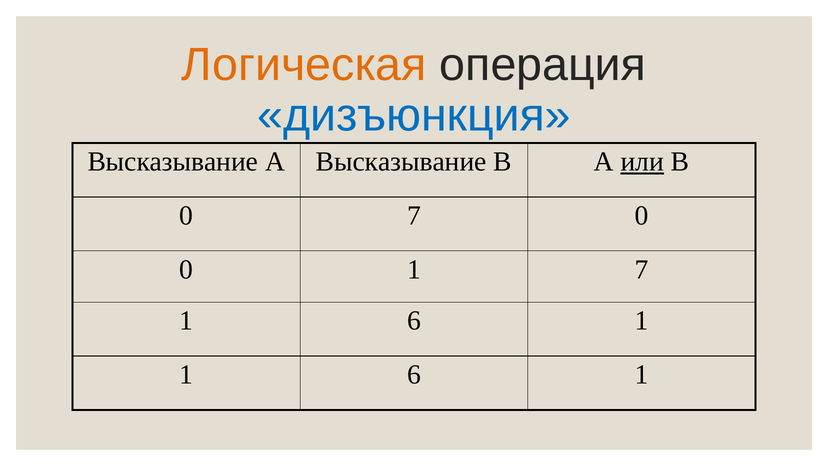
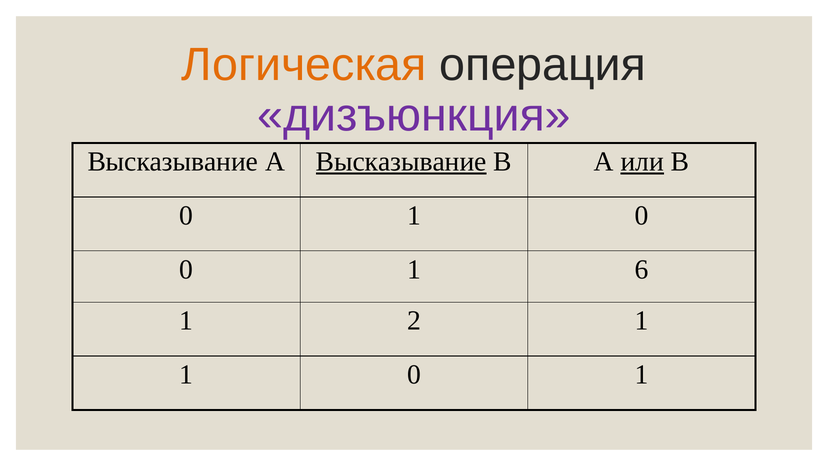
дизъюнкция colour: blue -> purple
Высказывание at (401, 161) underline: none -> present
7 at (414, 216): 7 -> 1
1 7: 7 -> 6
6 at (414, 321): 6 -> 2
6 at (414, 374): 6 -> 0
